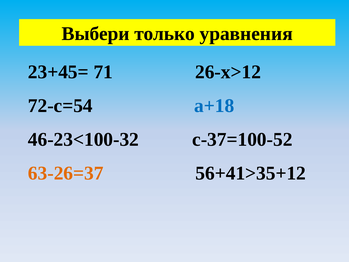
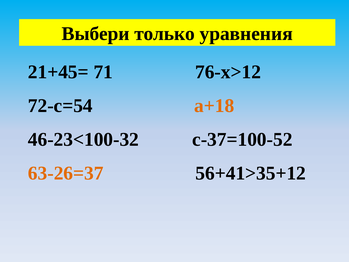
23+45=: 23+45= -> 21+45=
26-х>12: 26-х>12 -> 76-х>12
а+18 colour: blue -> orange
